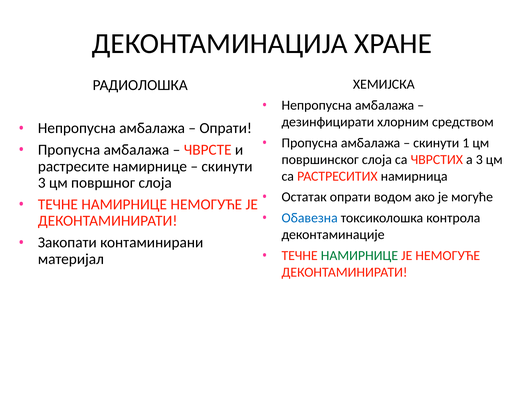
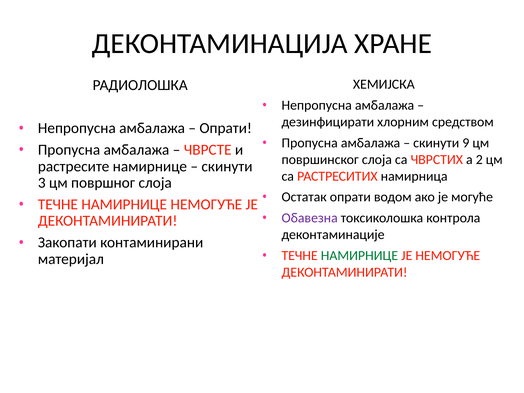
1: 1 -> 9
а 3: 3 -> 2
Обавезна colour: blue -> purple
